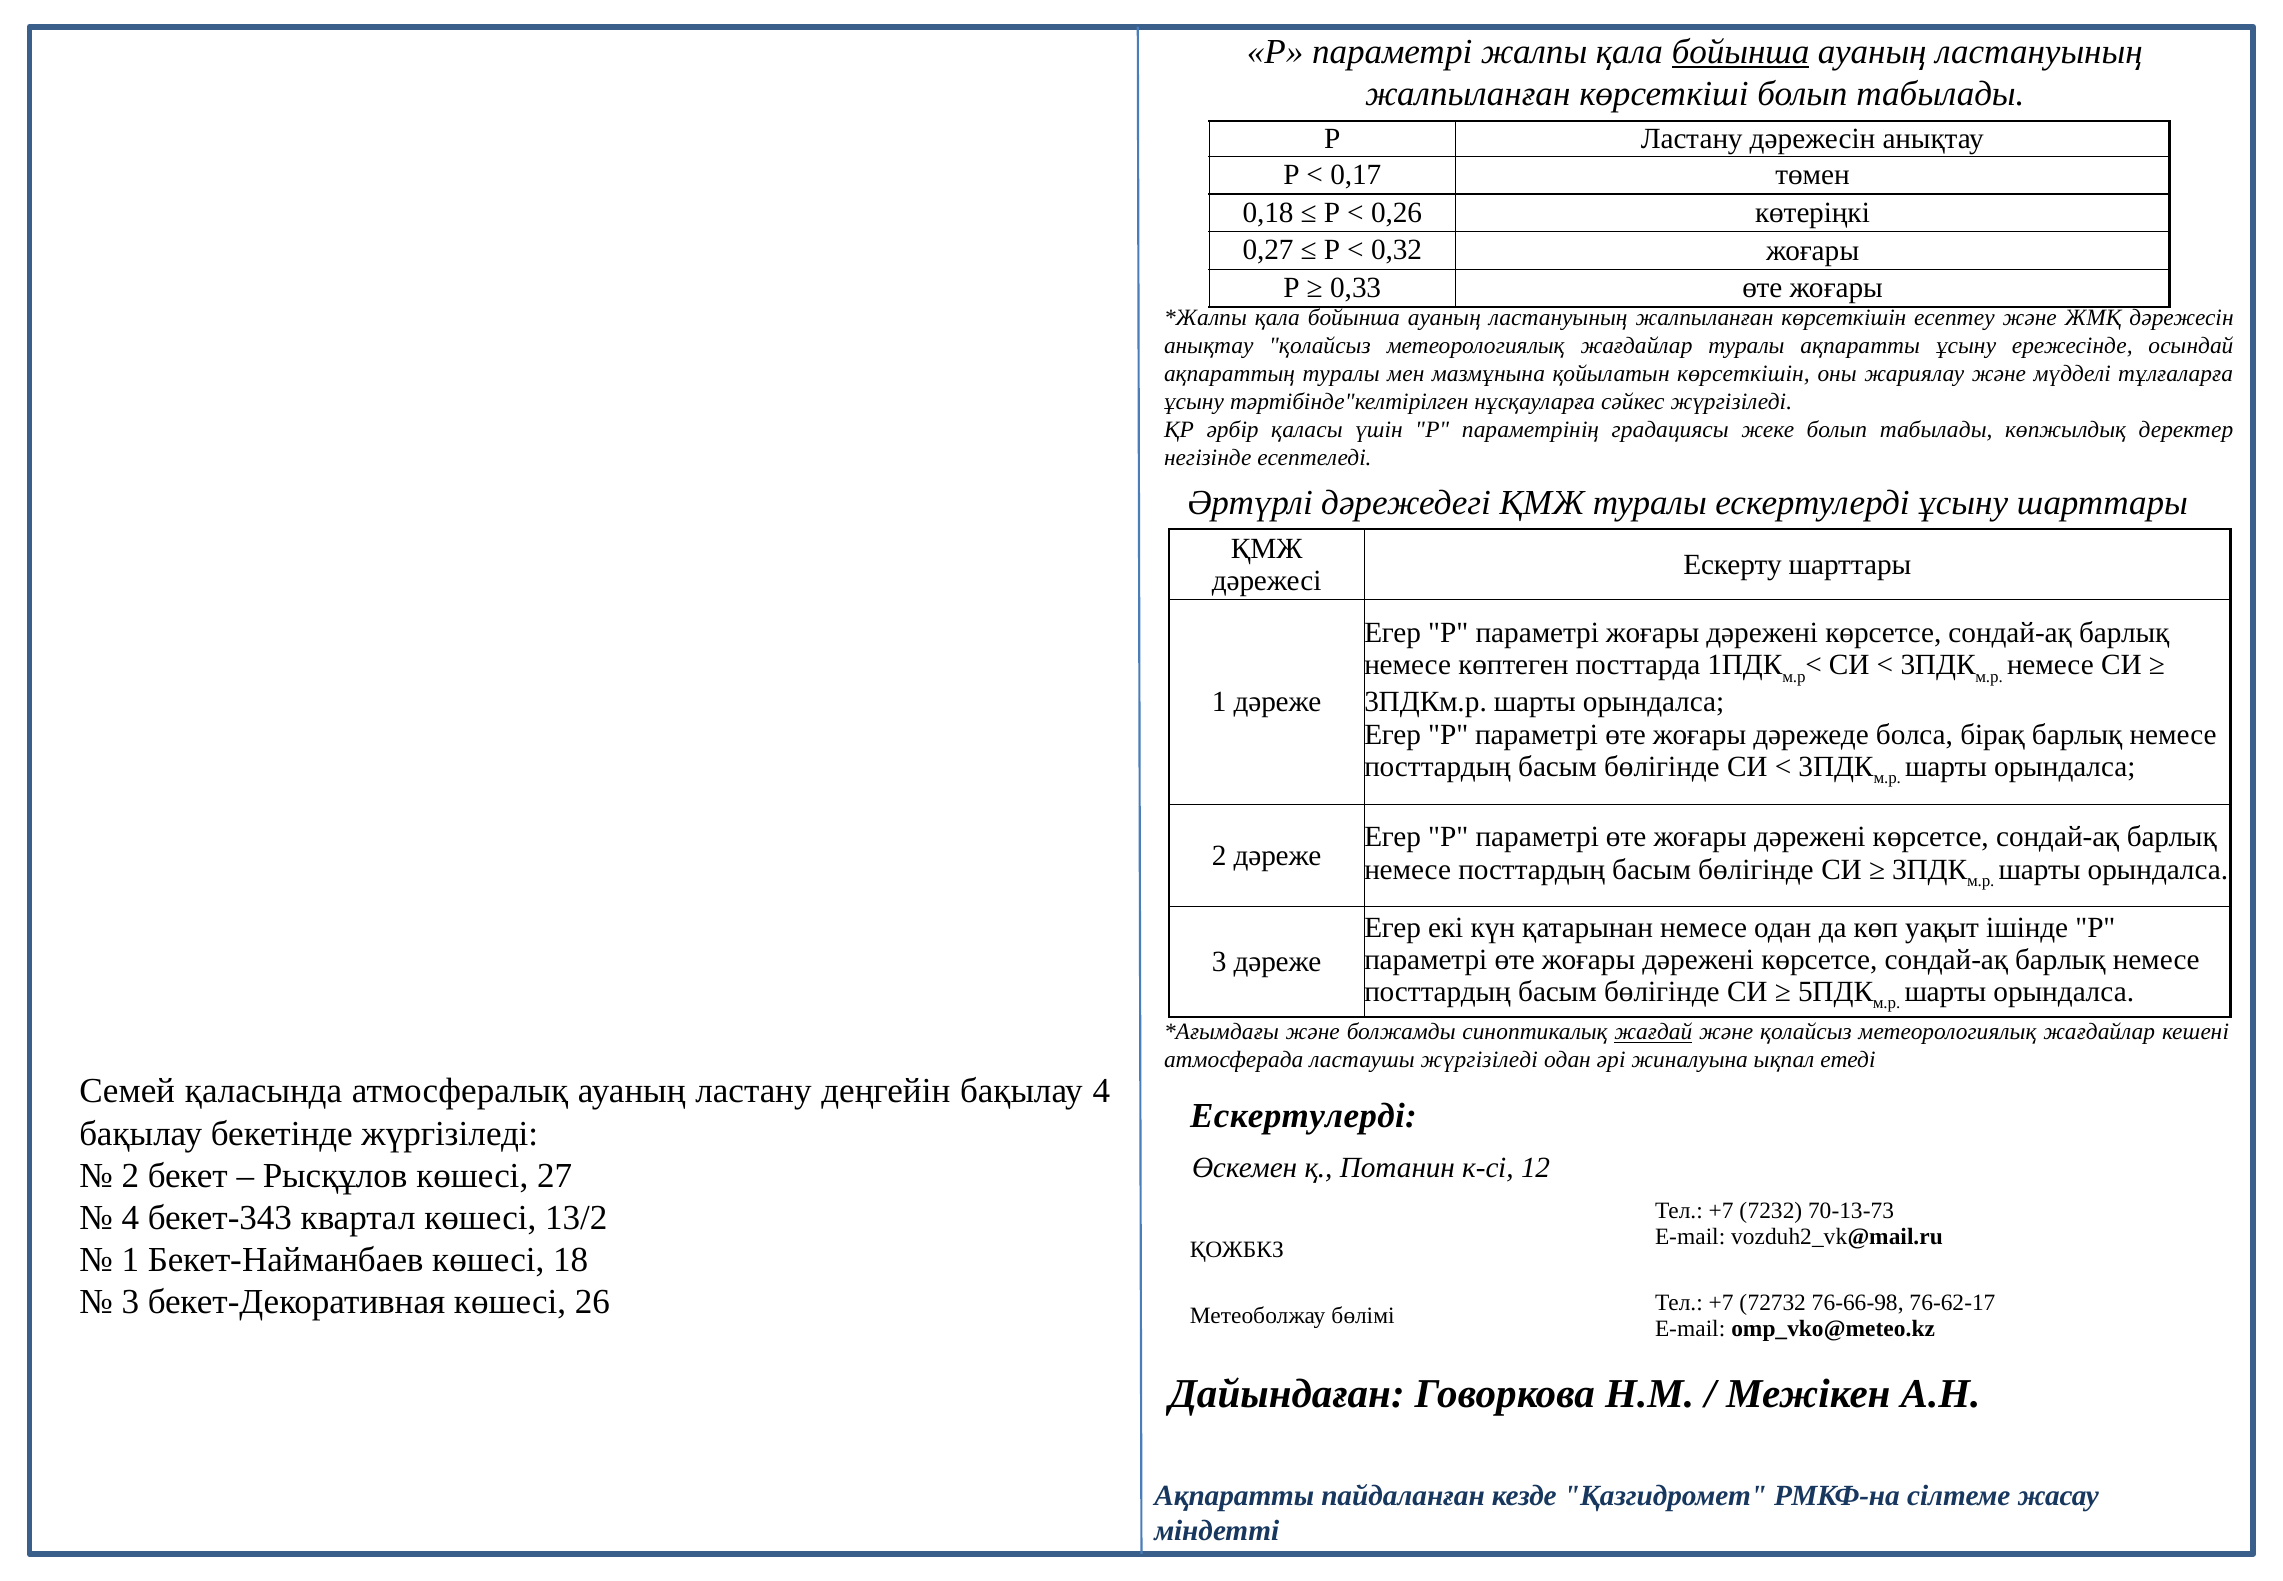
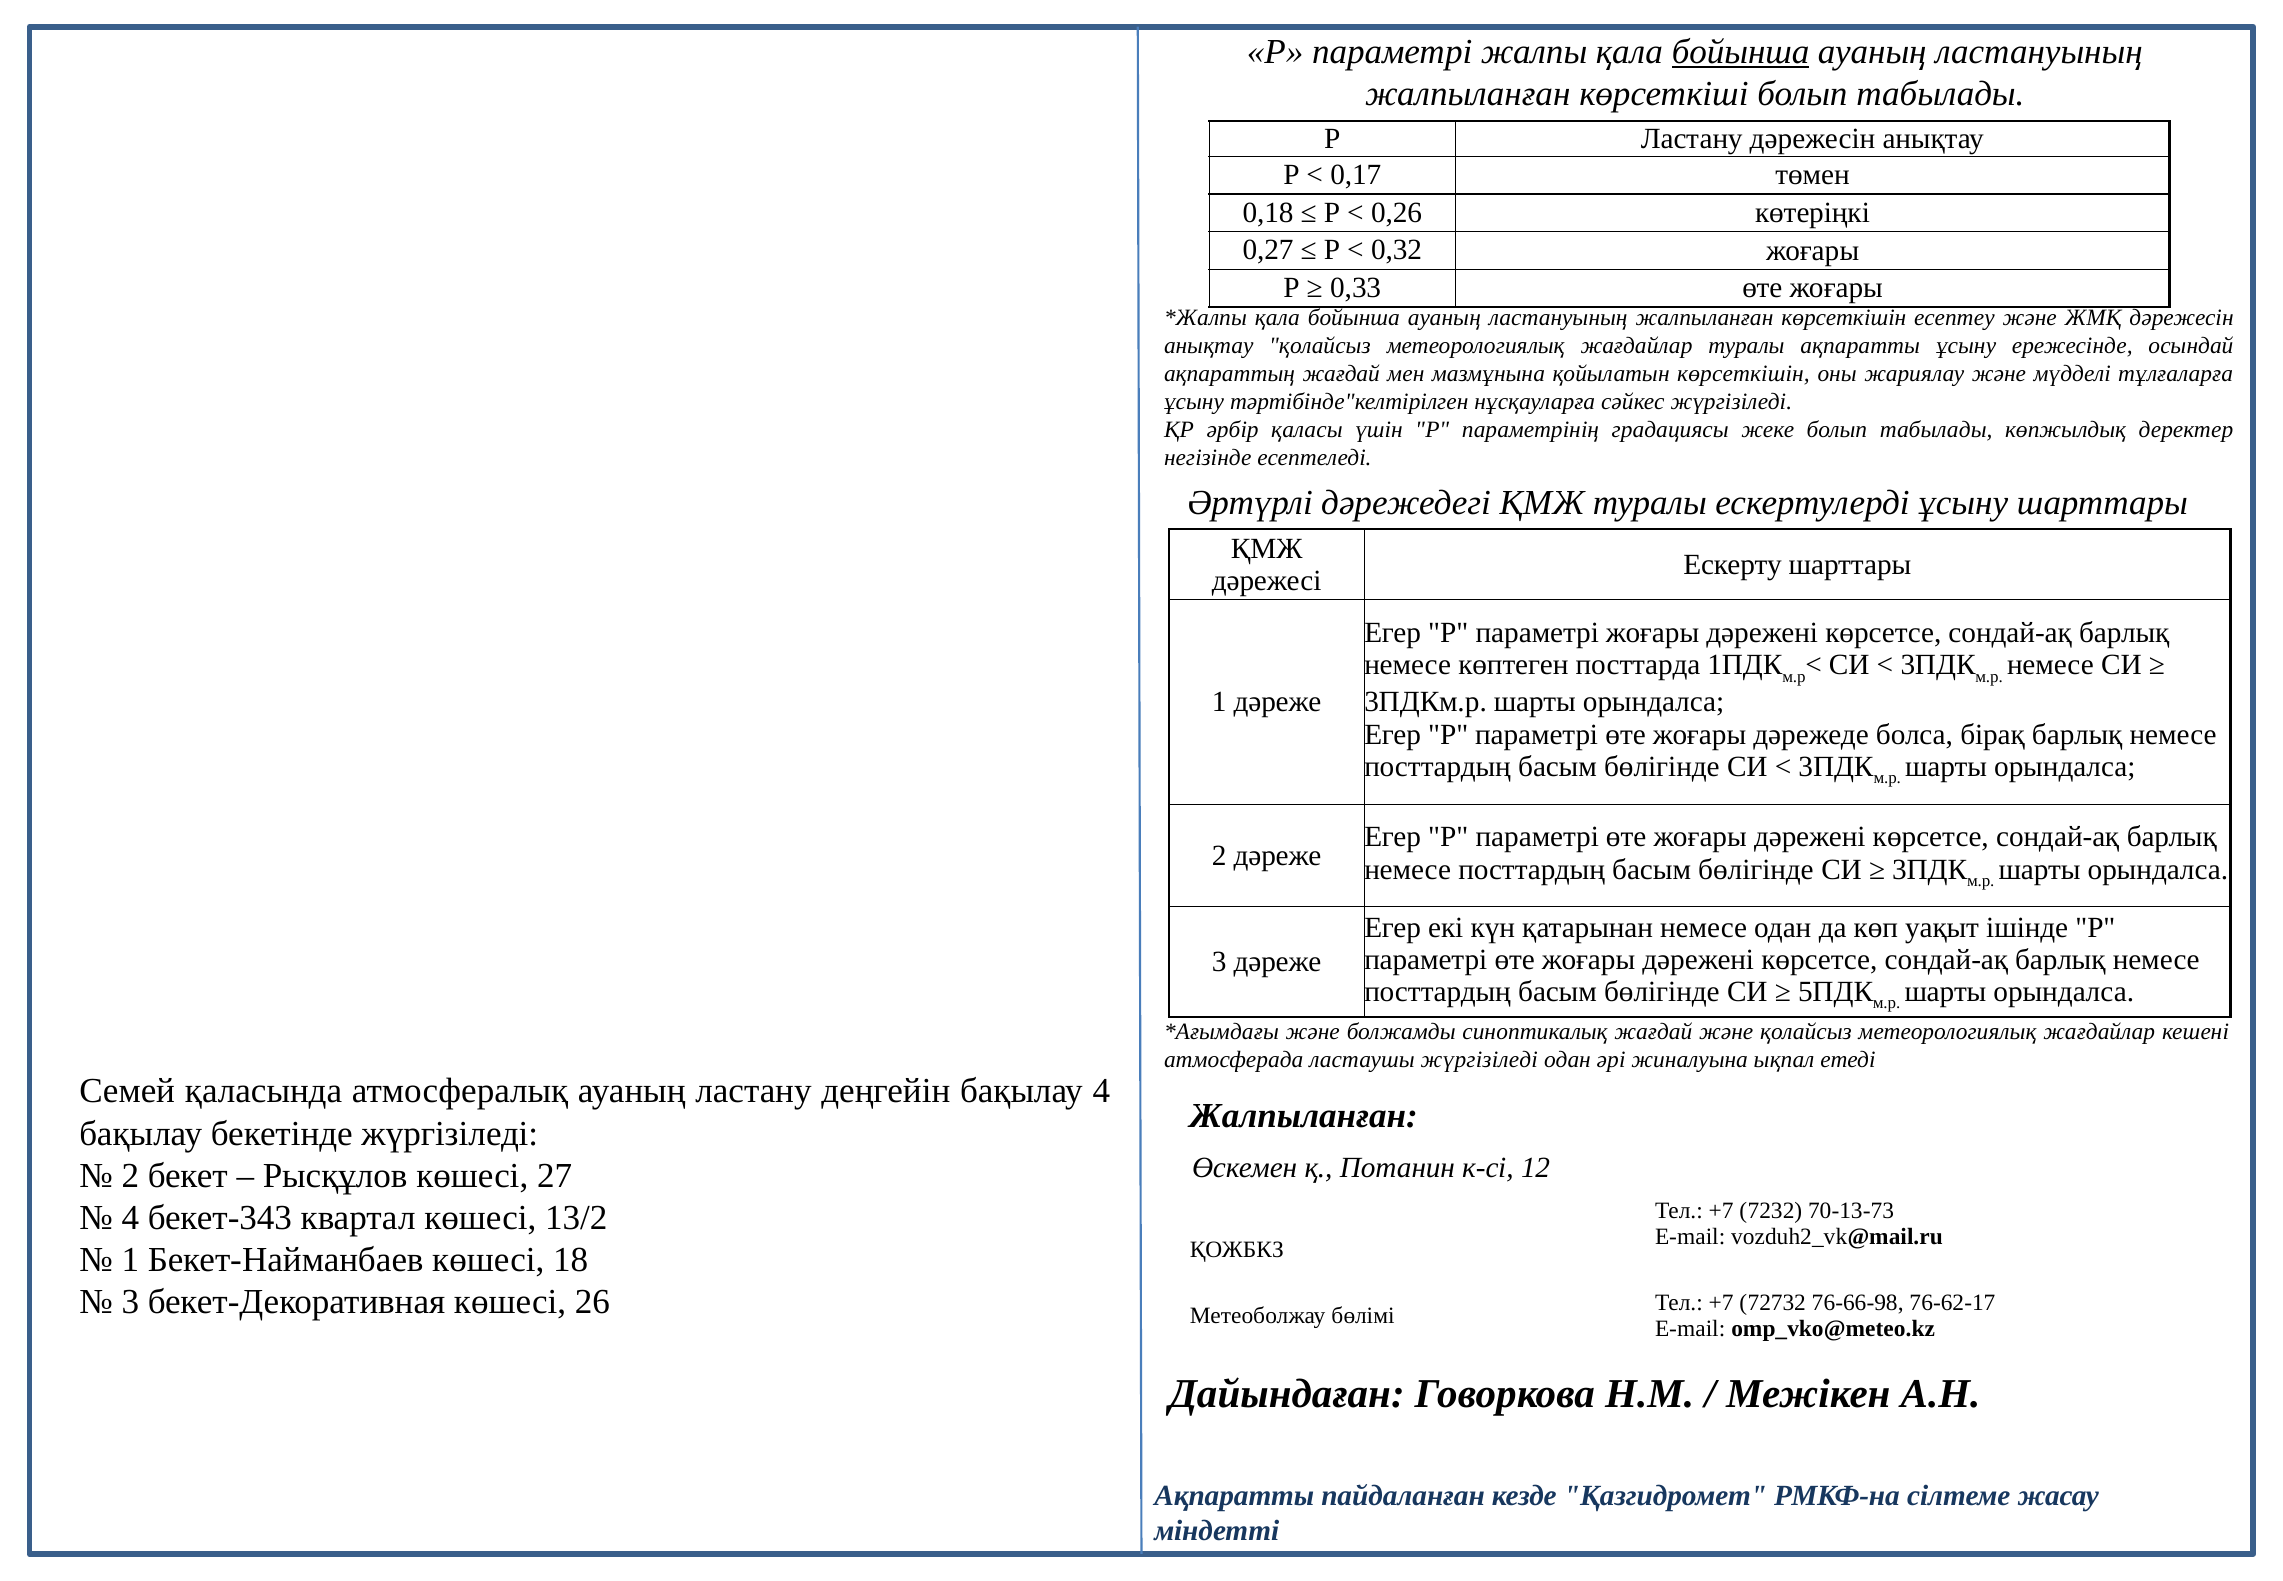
ақпараттың туралы: туралы -> жағдай
жағдай at (1653, 1032) underline: present -> none
Ескертулерді at (1303, 1115): Ескертулерді -> Жалпыланған
